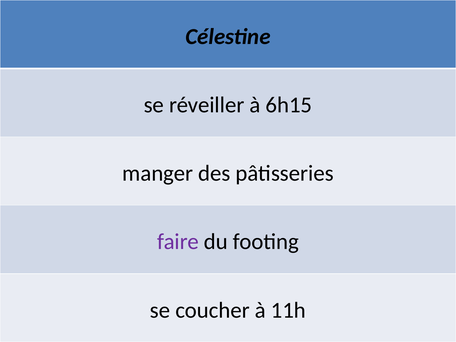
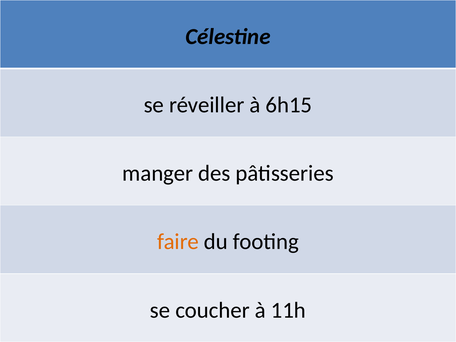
faire colour: purple -> orange
